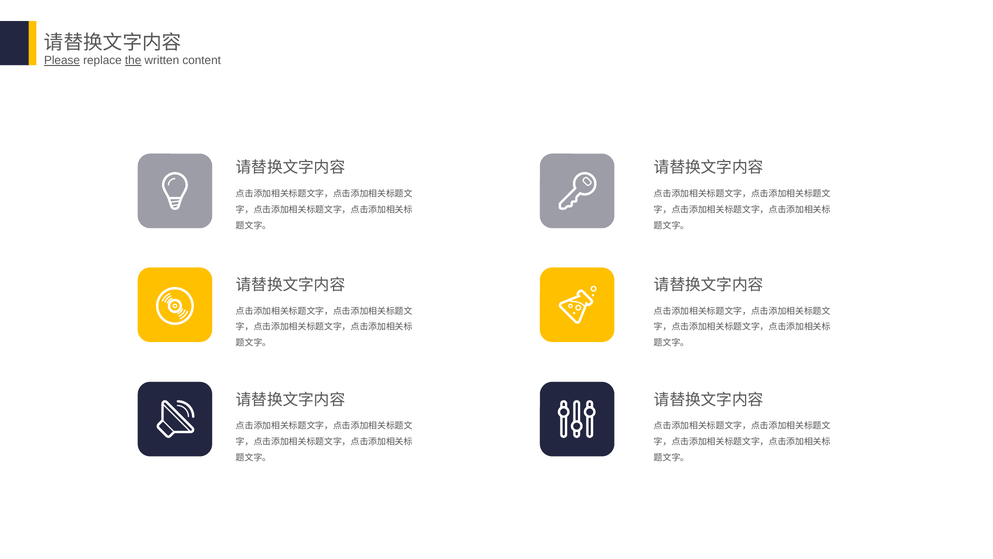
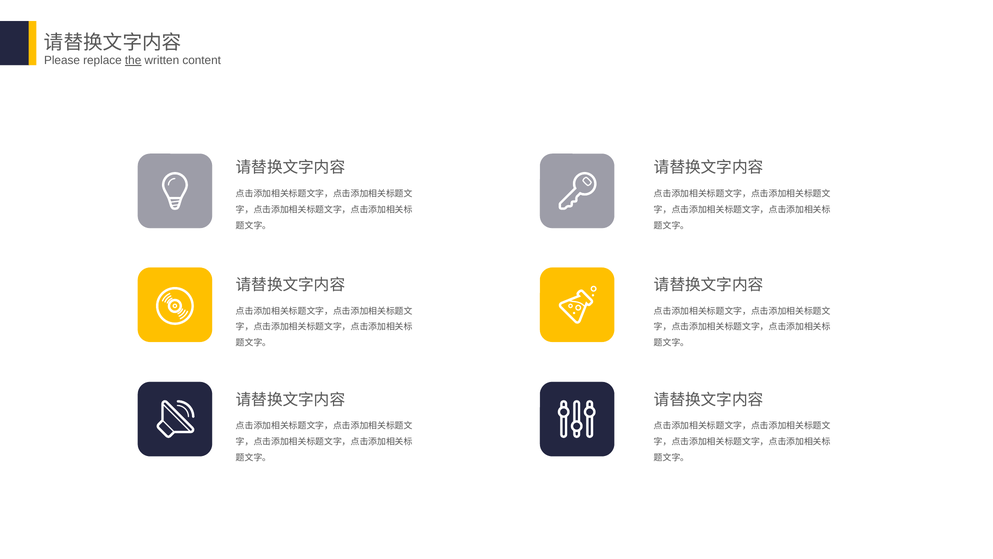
Please underline: present -> none
